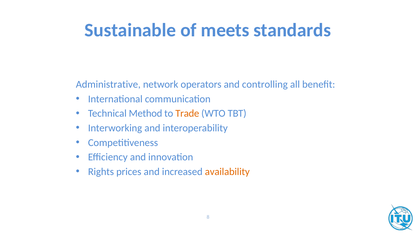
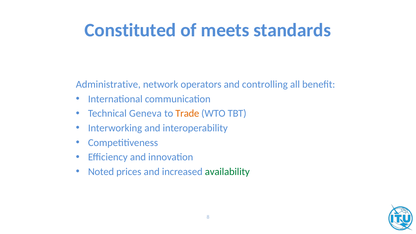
Sustainable: Sustainable -> Constituted
Method: Method -> Geneva
Rights: Rights -> Noted
availability colour: orange -> green
